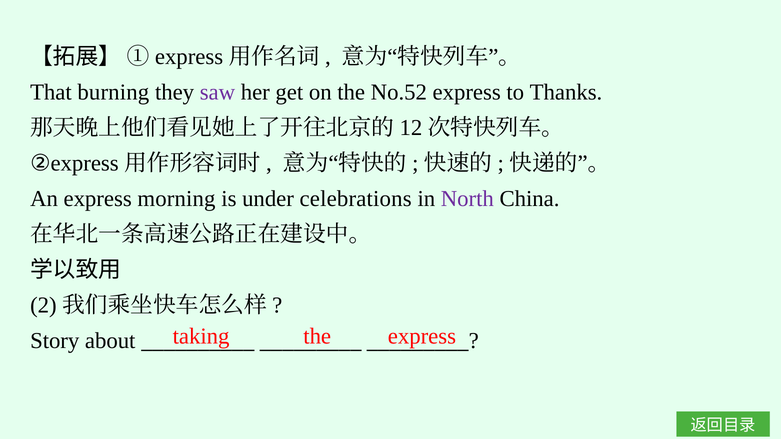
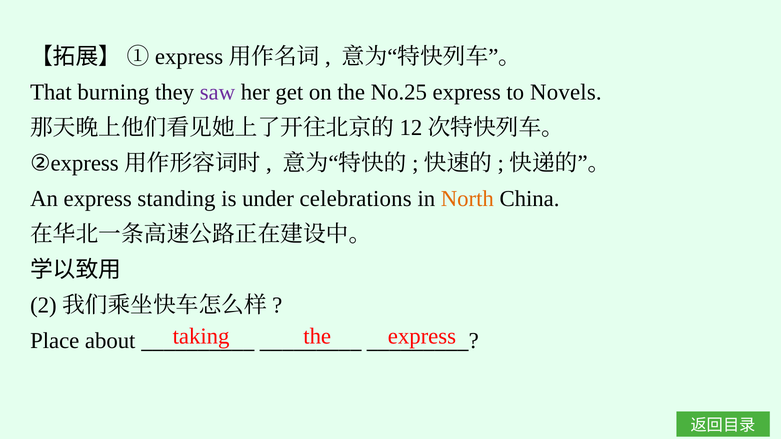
No.52: No.52 -> No.25
Thanks: Thanks -> Novels
morning: morning -> standing
North colour: purple -> orange
Story: Story -> Place
